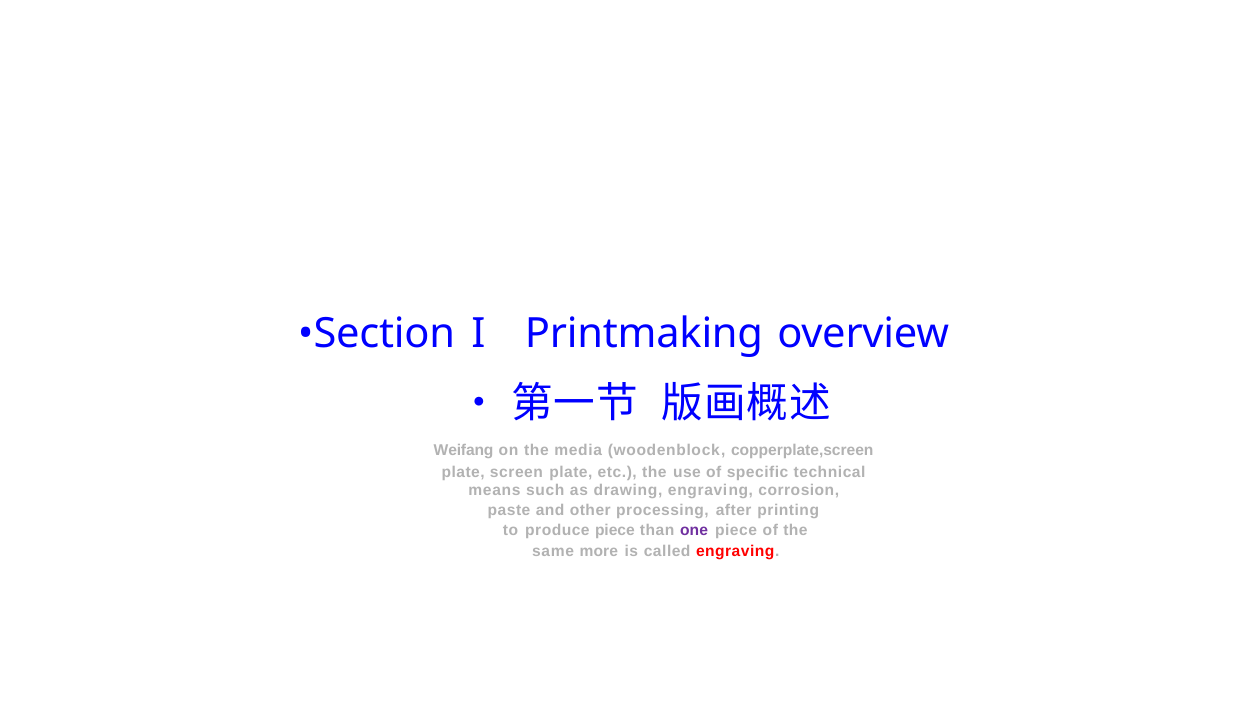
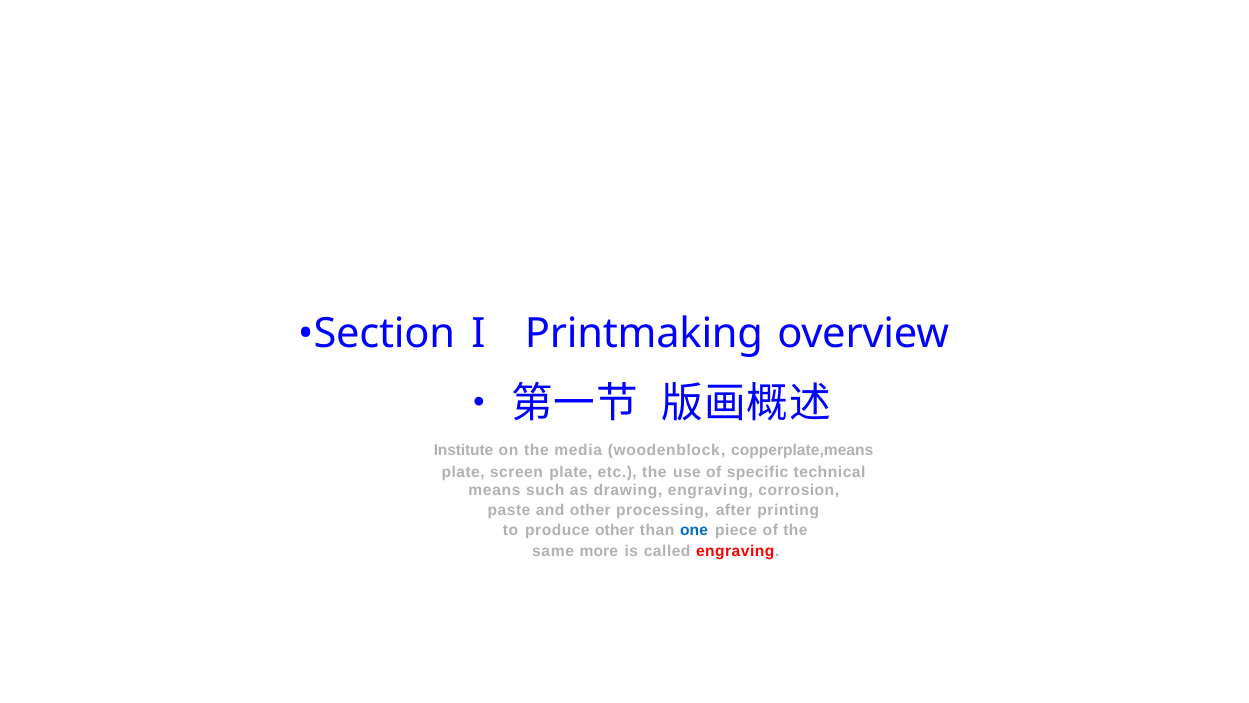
Weifang: Weifang -> Institute
copperplate,screen: copperplate,screen -> copperplate,means
produce piece: piece -> other
one colour: purple -> blue
